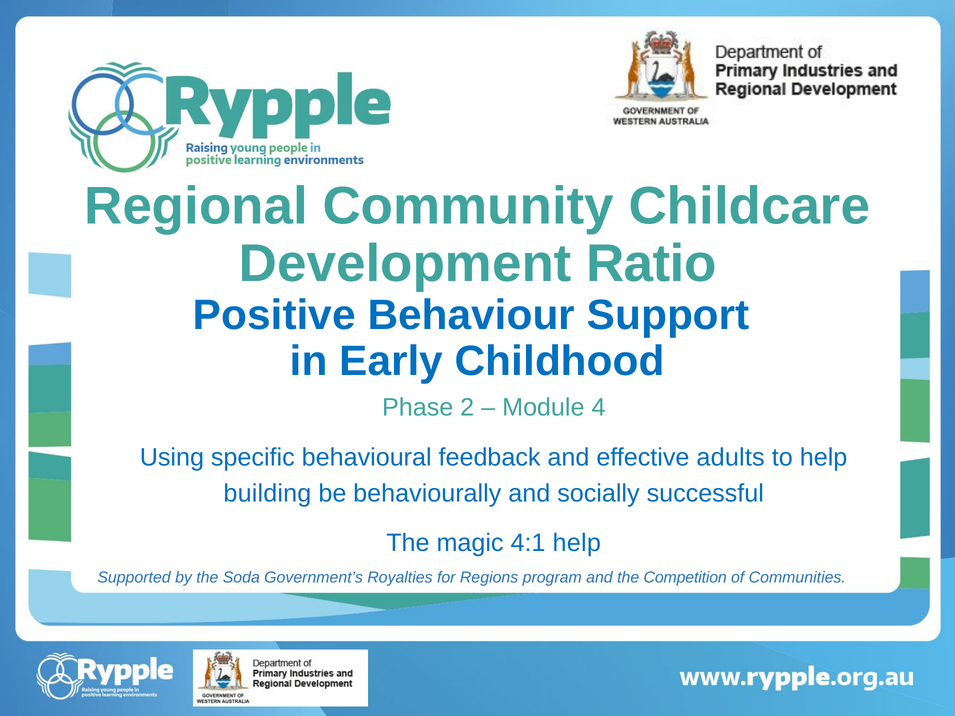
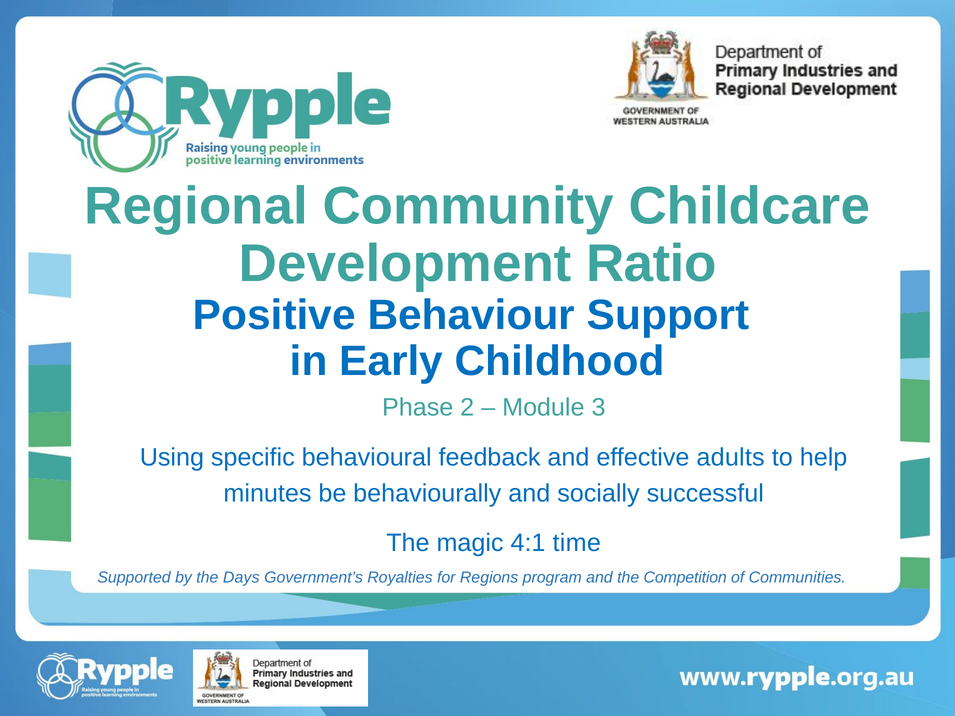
4: 4 -> 3
building: building -> minutes
4:1 help: help -> time
Soda: Soda -> Days
